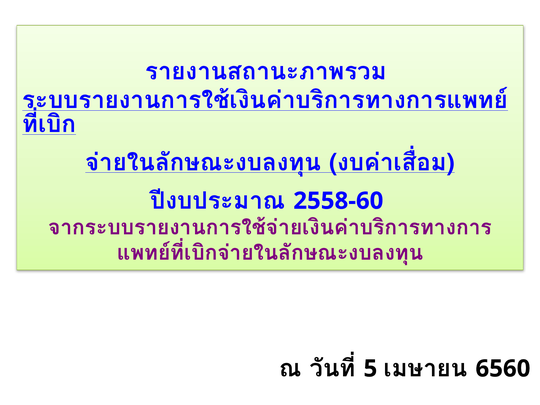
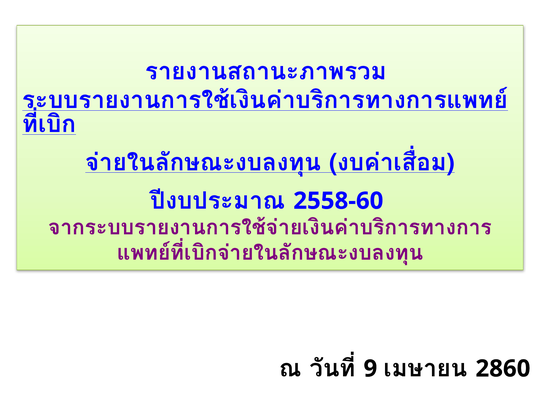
5: 5 -> 9
6560: 6560 -> 2860
